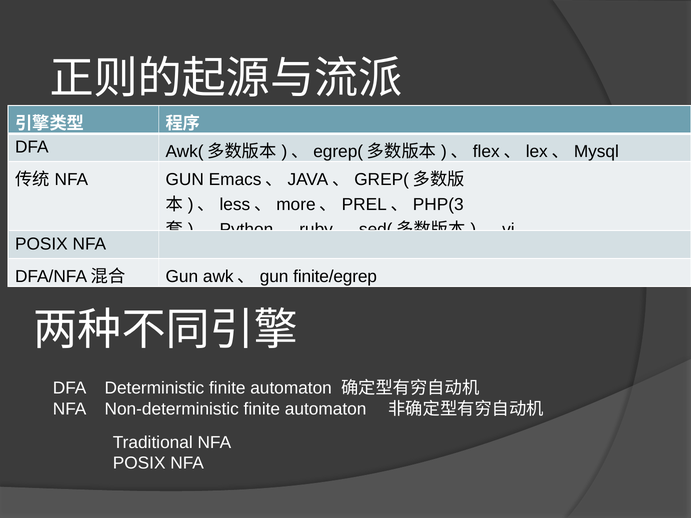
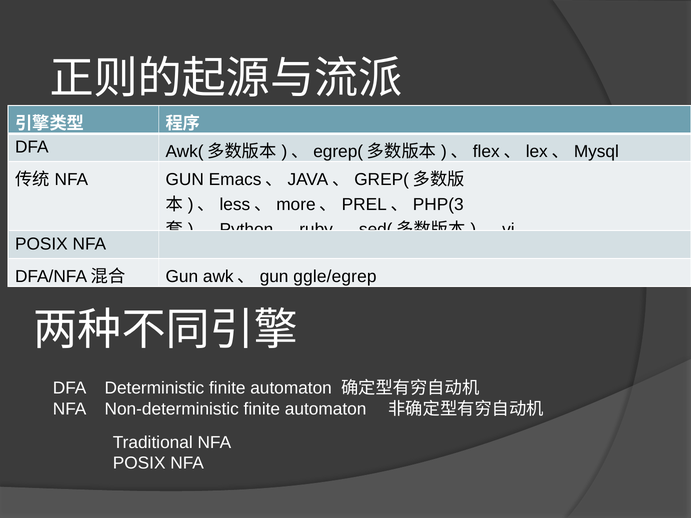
finite/egrep: finite/egrep -> ggle/egrep
